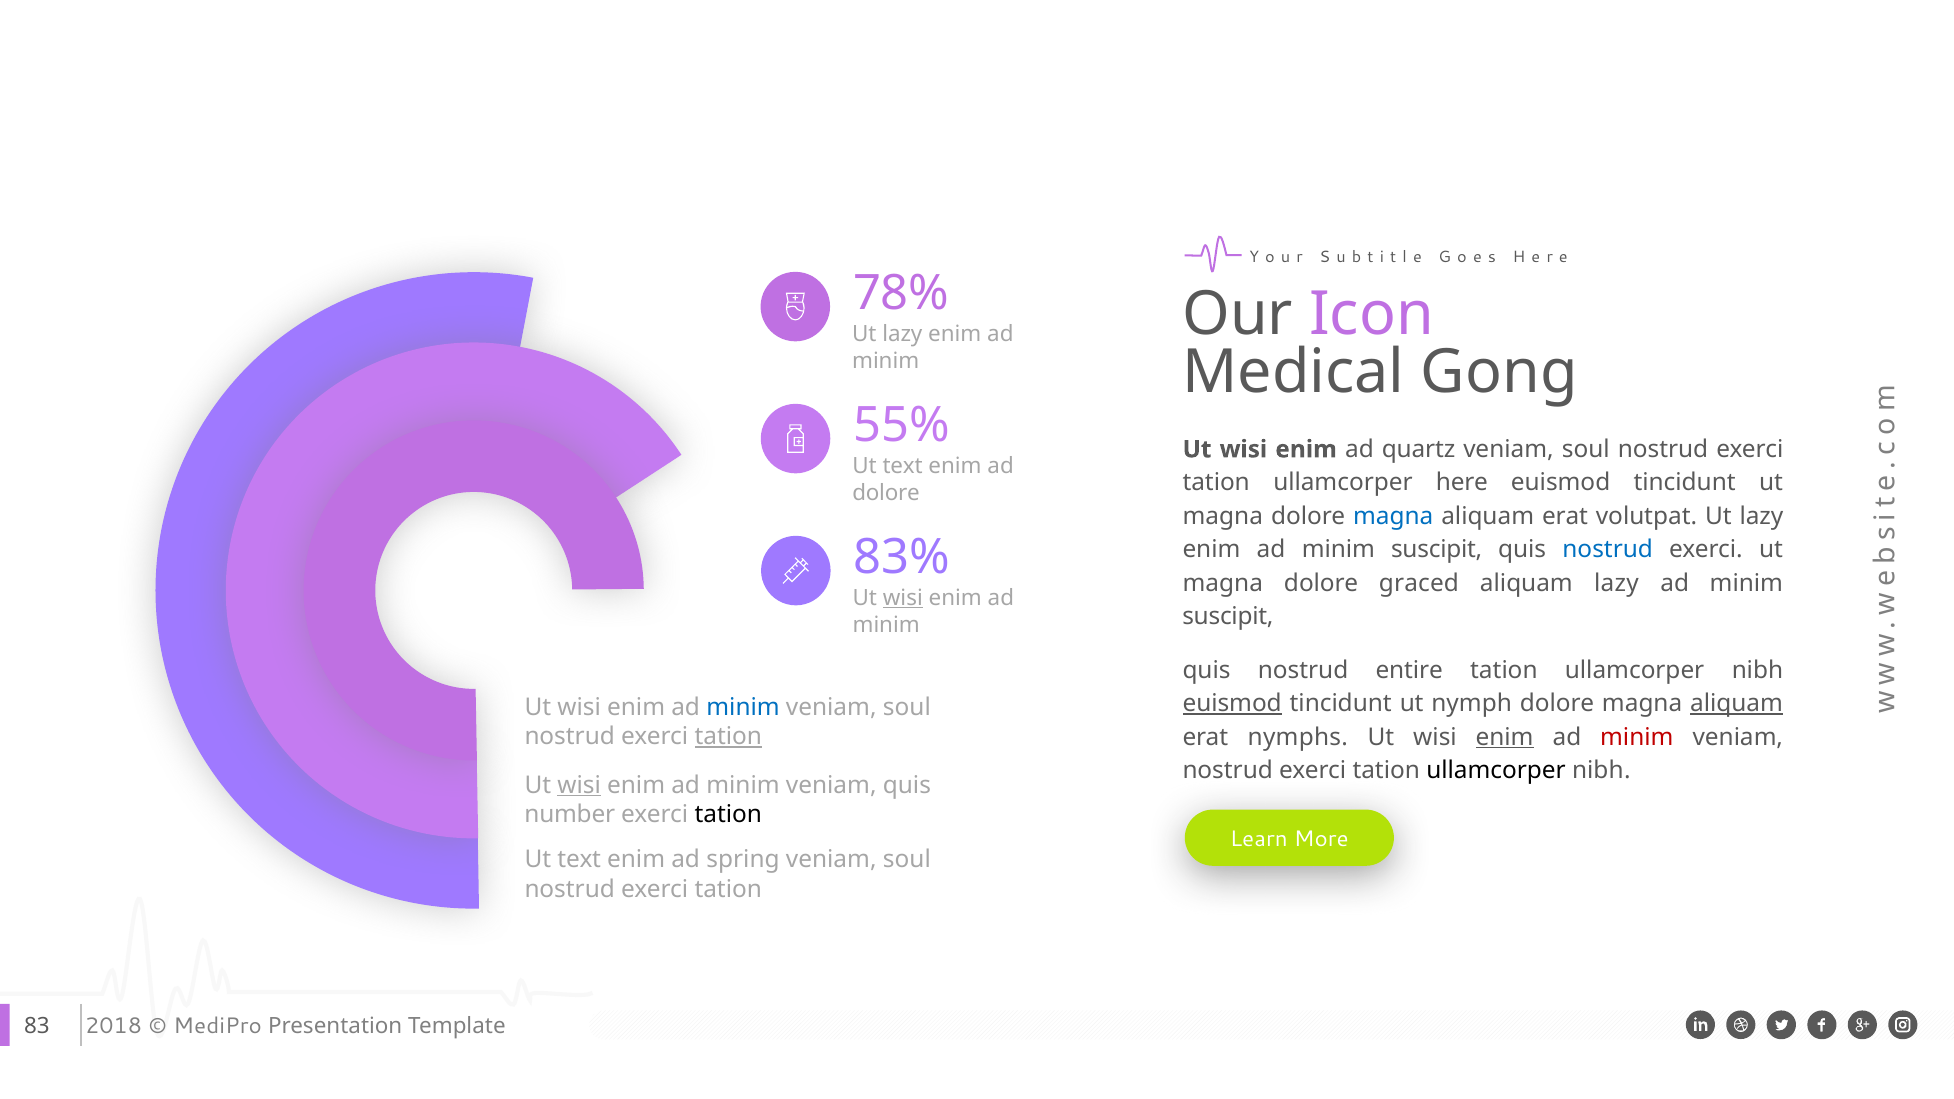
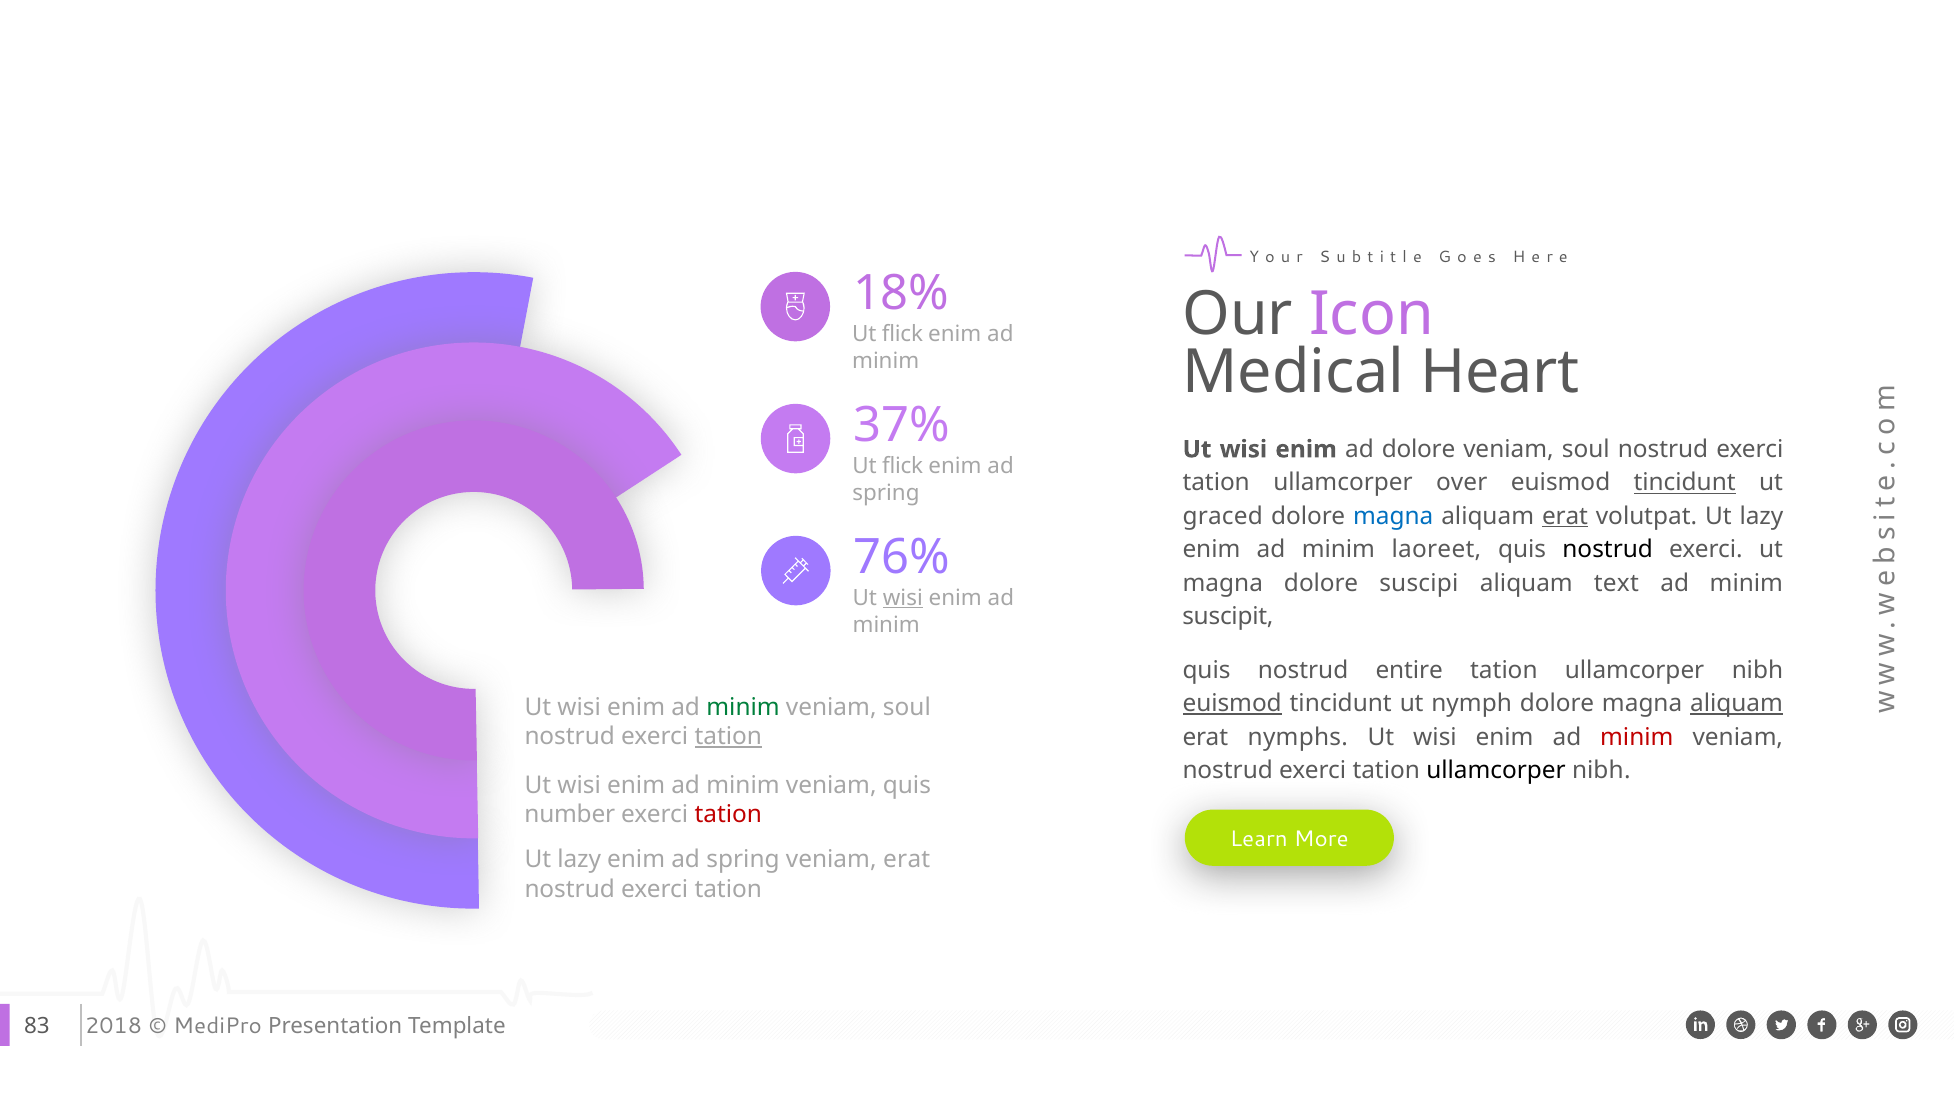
78%: 78% -> 18%
lazy at (902, 334): lazy -> flick
Gong: Gong -> Heart
55%: 55% -> 37%
ad quartz: quartz -> dolore
text at (903, 466): text -> flick
here: here -> over
tincidunt at (1685, 483) underline: none -> present
dolore at (886, 493): dolore -> spring
magna at (1223, 516): magna -> graced
erat at (1565, 516) underline: none -> present
enim ad minim suscipit: suscipit -> laoreet
nostrud at (1608, 550) colour: blue -> black
83%: 83% -> 76%
graced: graced -> suscipi
aliquam lazy: lazy -> text
minim at (743, 707) colour: blue -> green
enim at (1505, 737) underline: present -> none
wisi at (579, 785) underline: present -> none
tation at (728, 814) colour: black -> red
text at (579, 860): text -> lazy
soul at (907, 860): soul -> erat
